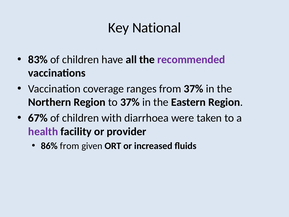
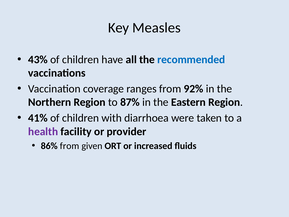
National: National -> Measles
83%: 83% -> 43%
recommended colour: purple -> blue
from 37%: 37% -> 92%
to 37%: 37% -> 87%
67%: 67% -> 41%
